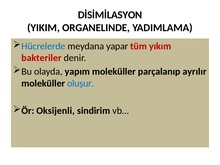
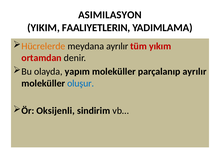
DİSİMİLASYON: DİSİMİLASYON -> ASIMILASYON
ORGANELINDE: ORGANELINDE -> FAALIYETLERIN
Hücrelerde colour: blue -> orange
meydana yapar: yapar -> ayrılır
bakteriler: bakteriler -> ortamdan
